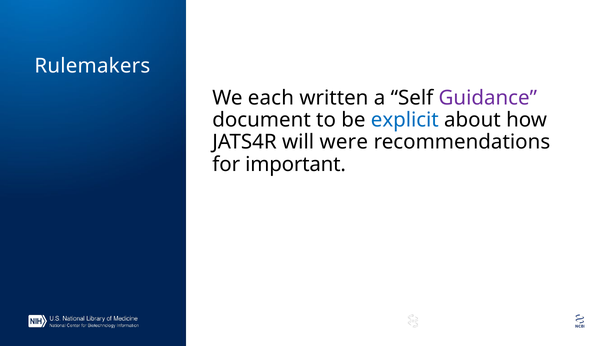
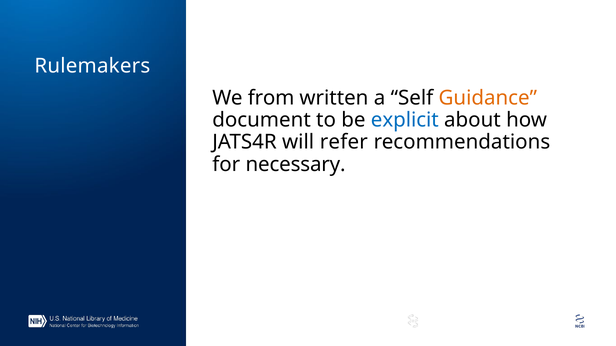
each: each -> from
Guidance colour: purple -> orange
were: were -> refer
important: important -> necessary
